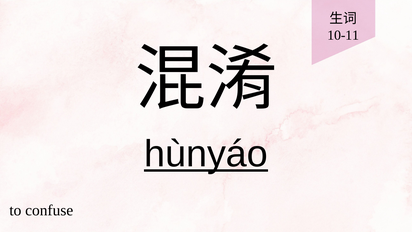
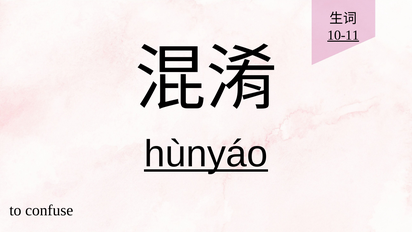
10-11 underline: none -> present
